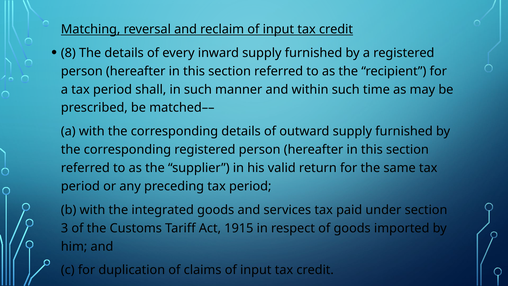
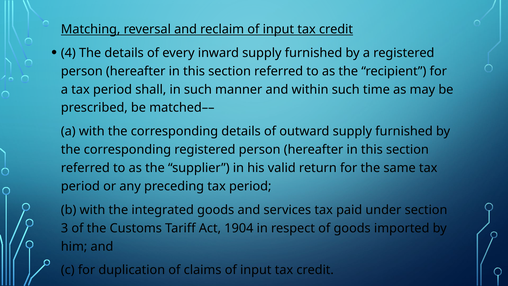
8: 8 -> 4
1915: 1915 -> 1904
